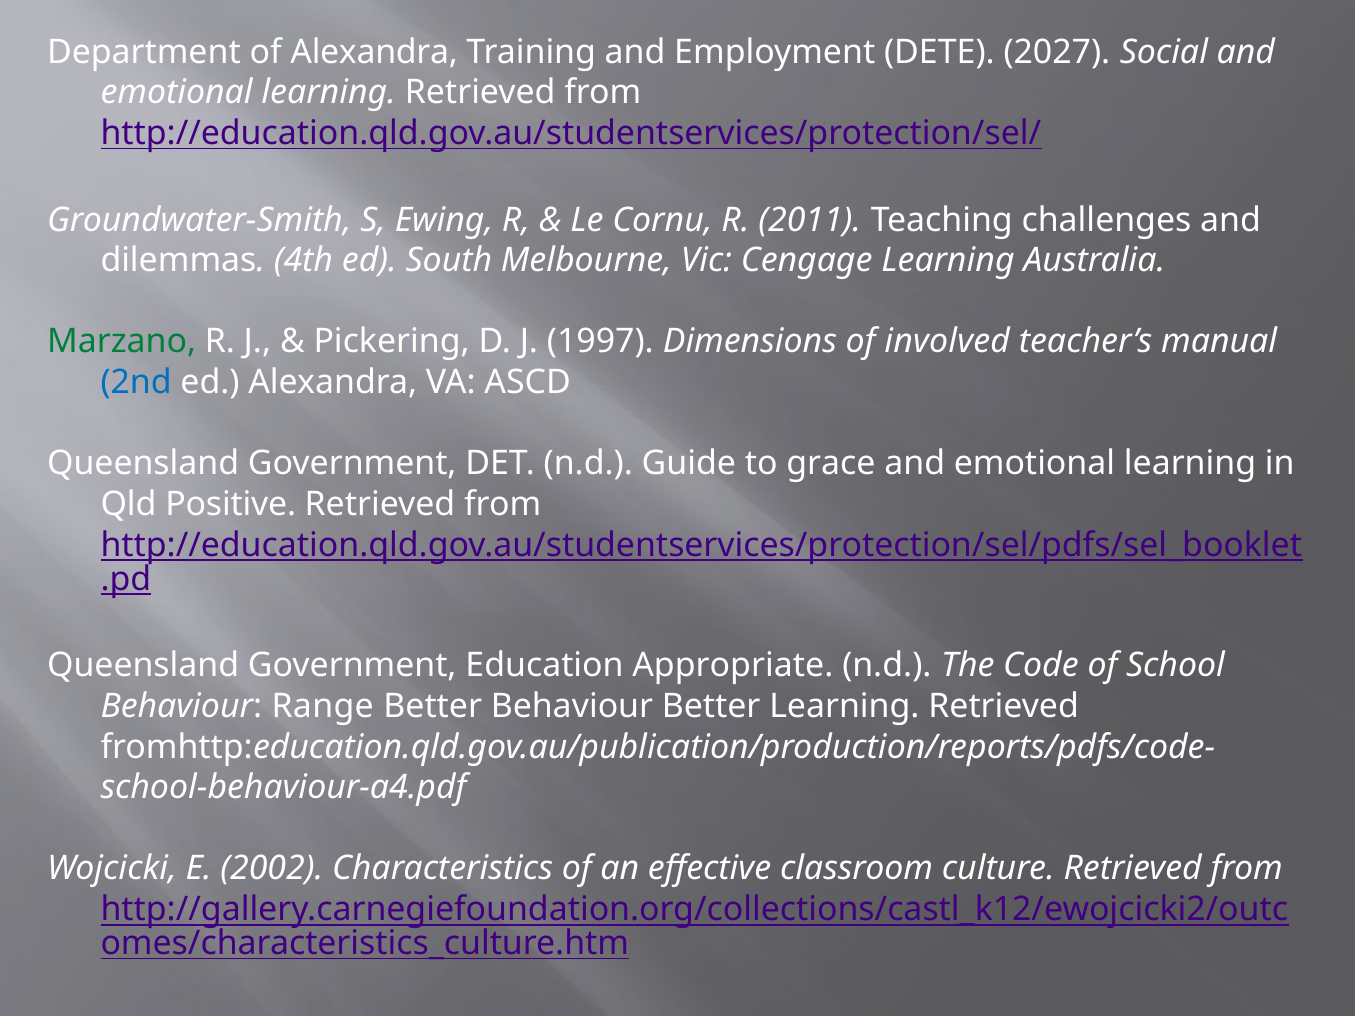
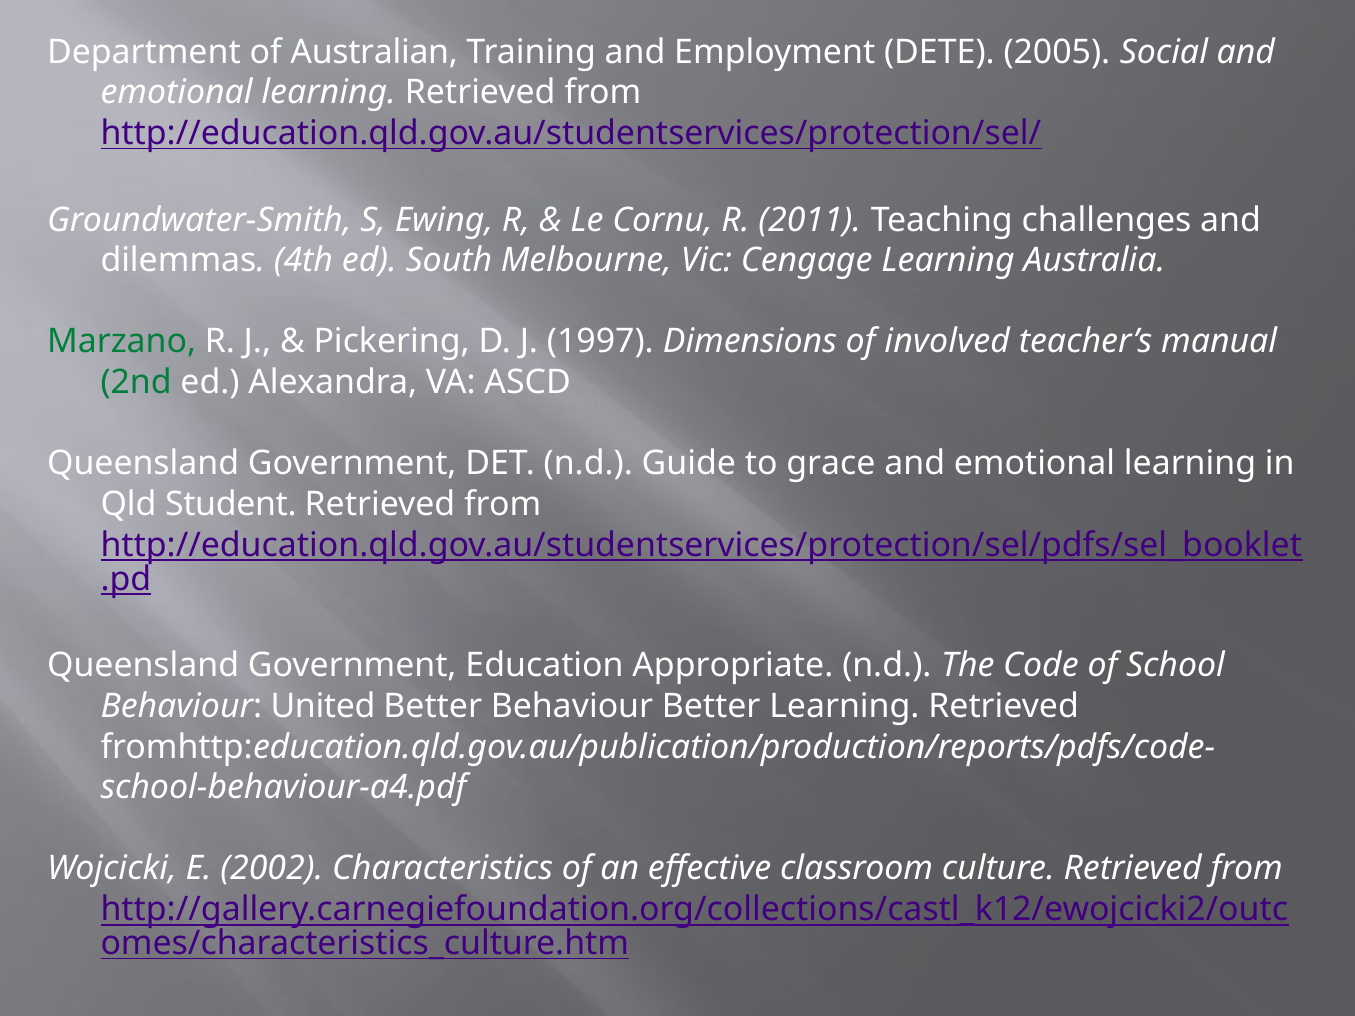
of Alexandra: Alexandra -> Australian
2027: 2027 -> 2005
2nd colour: blue -> green
Positive: Positive -> Student
Range: Range -> United
